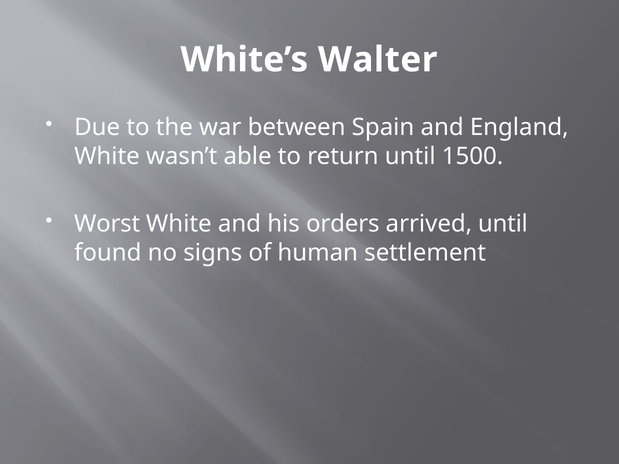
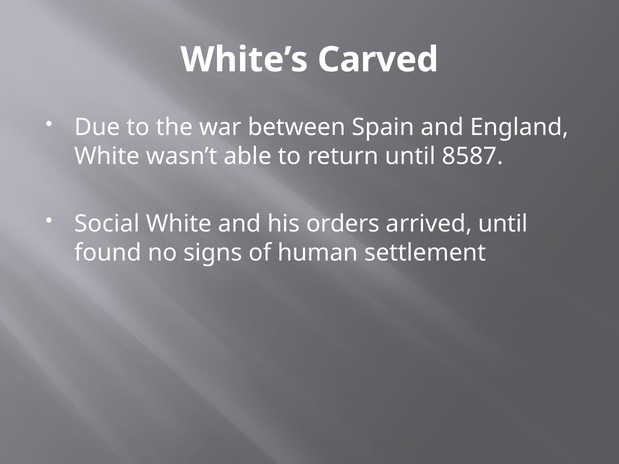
Walter: Walter -> Carved
1500: 1500 -> 8587
Worst: Worst -> Social
